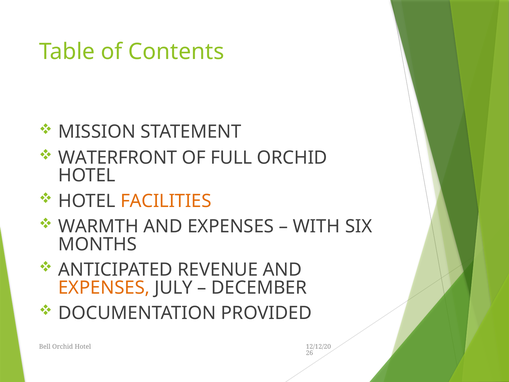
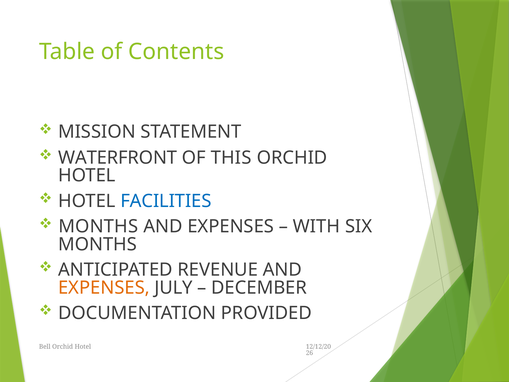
FULL: FULL -> THIS
FACILITIES colour: orange -> blue
WARMTH at (98, 226): WARMTH -> MONTHS
